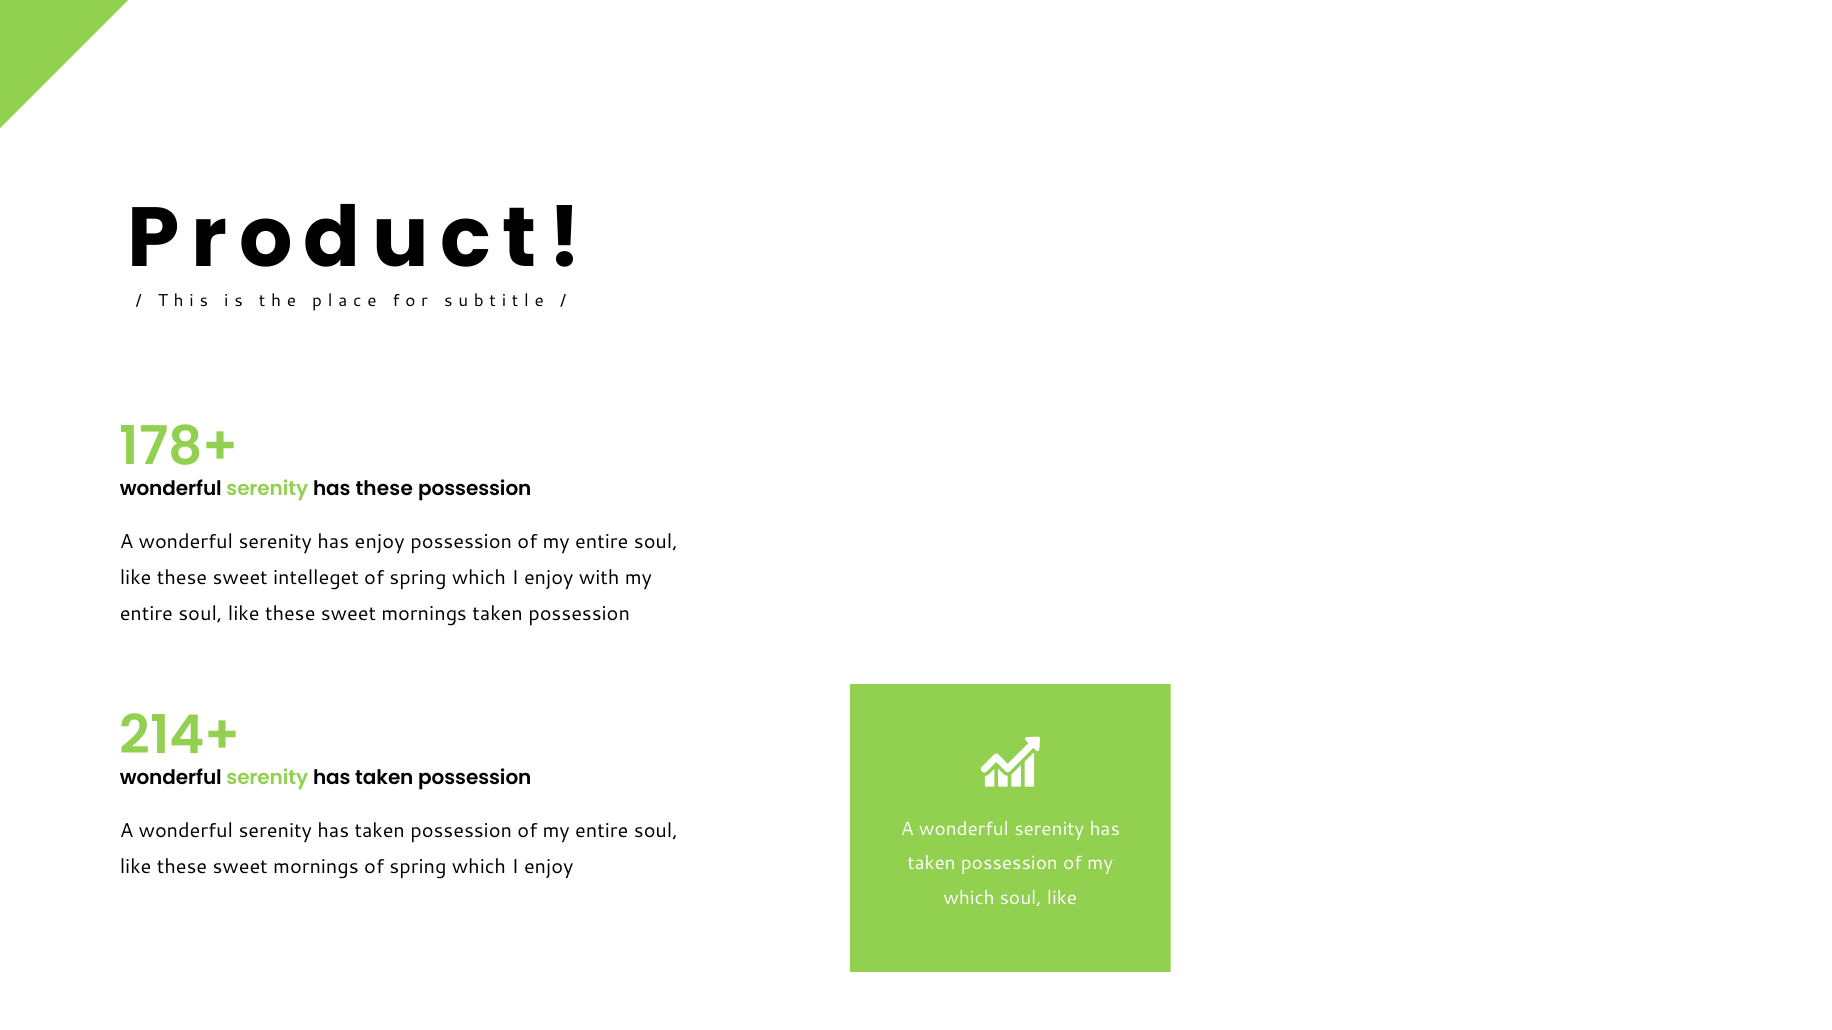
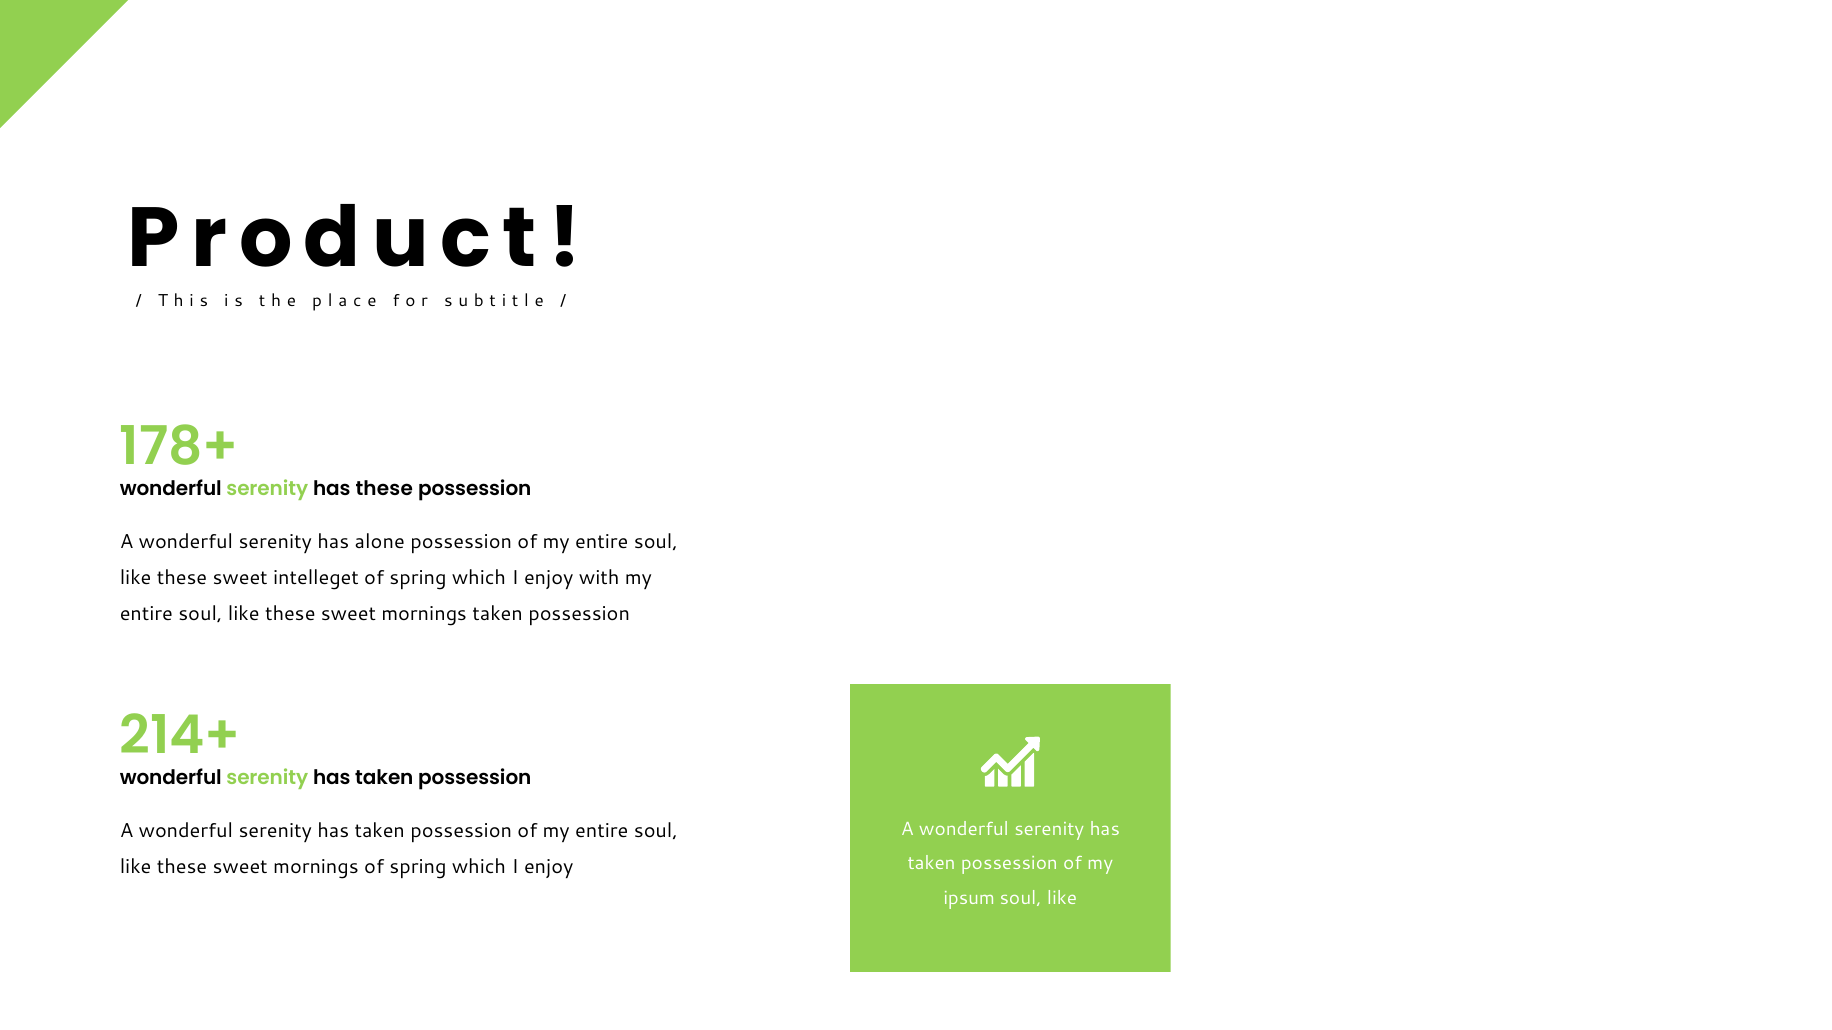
has enjoy: enjoy -> alone
which at (969, 898): which -> ipsum
